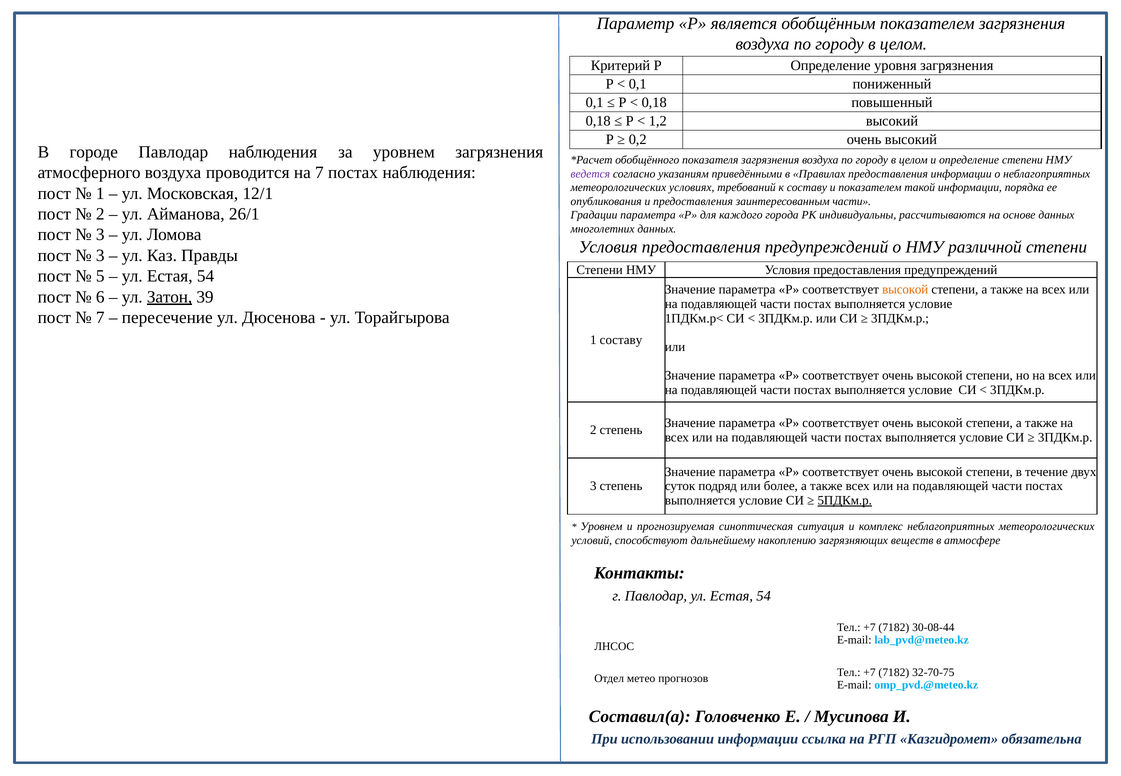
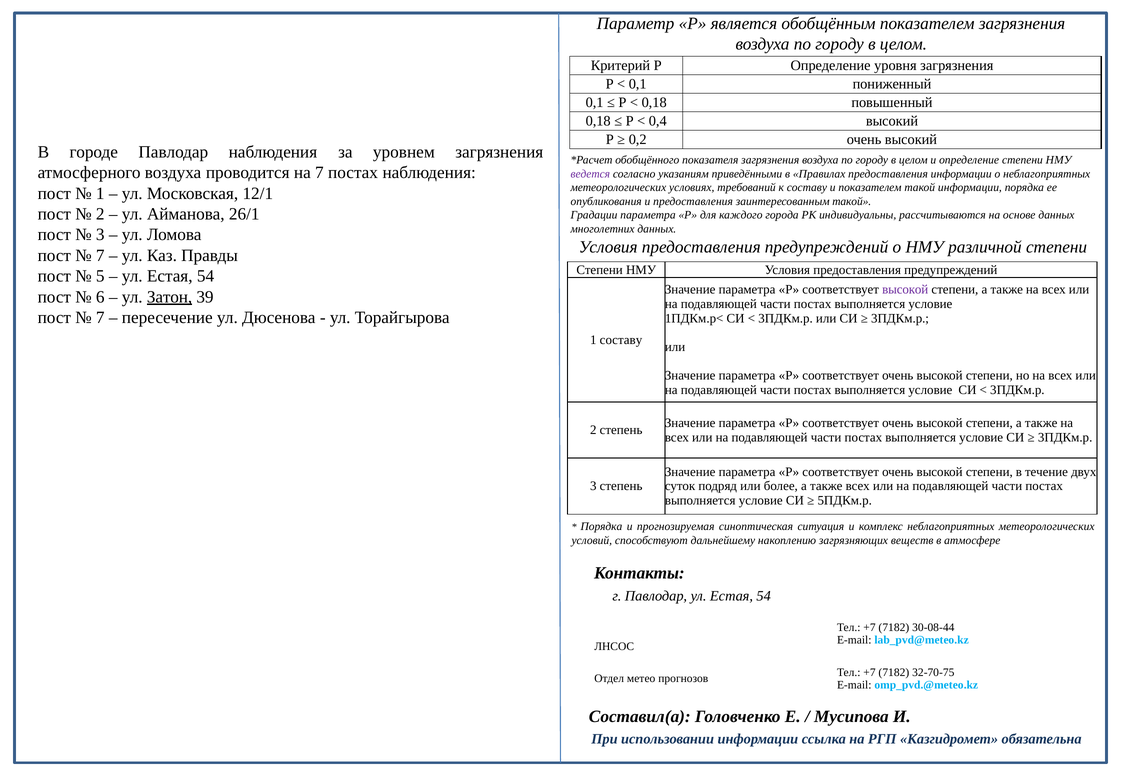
1,2: 1,2 -> 0,4
заинтересованным части: части -> такой
3 at (100, 255): 3 -> 7
высокой at (905, 290) colour: orange -> purple
5ПДКм.р underline: present -> none
Уровнем at (601, 527): Уровнем -> Порядка
